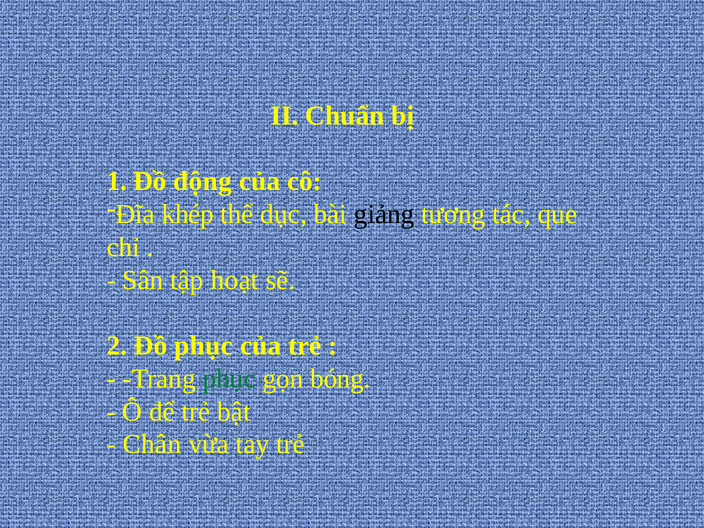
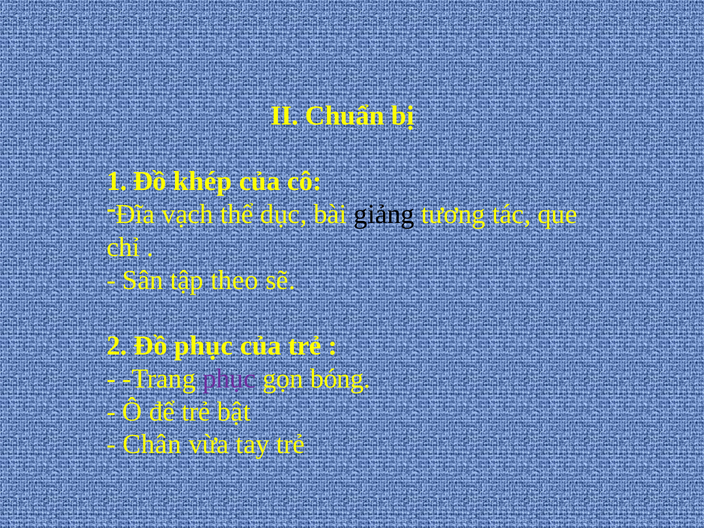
động: động -> khép
khép: khép -> vạch
hoạt: hoạt -> theo
phục at (229, 379) colour: green -> purple
